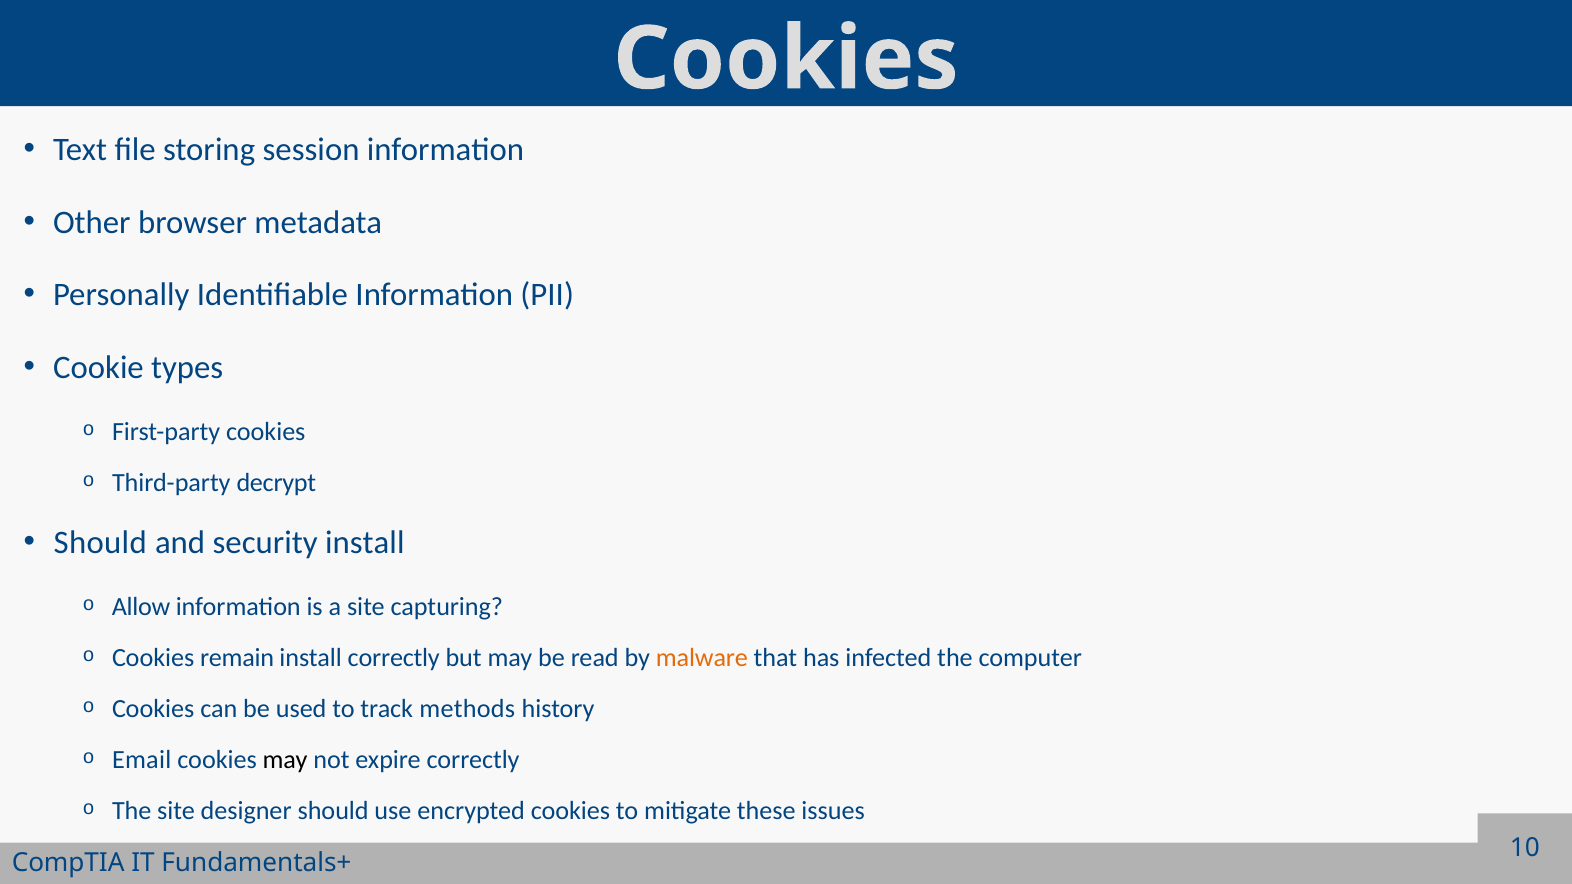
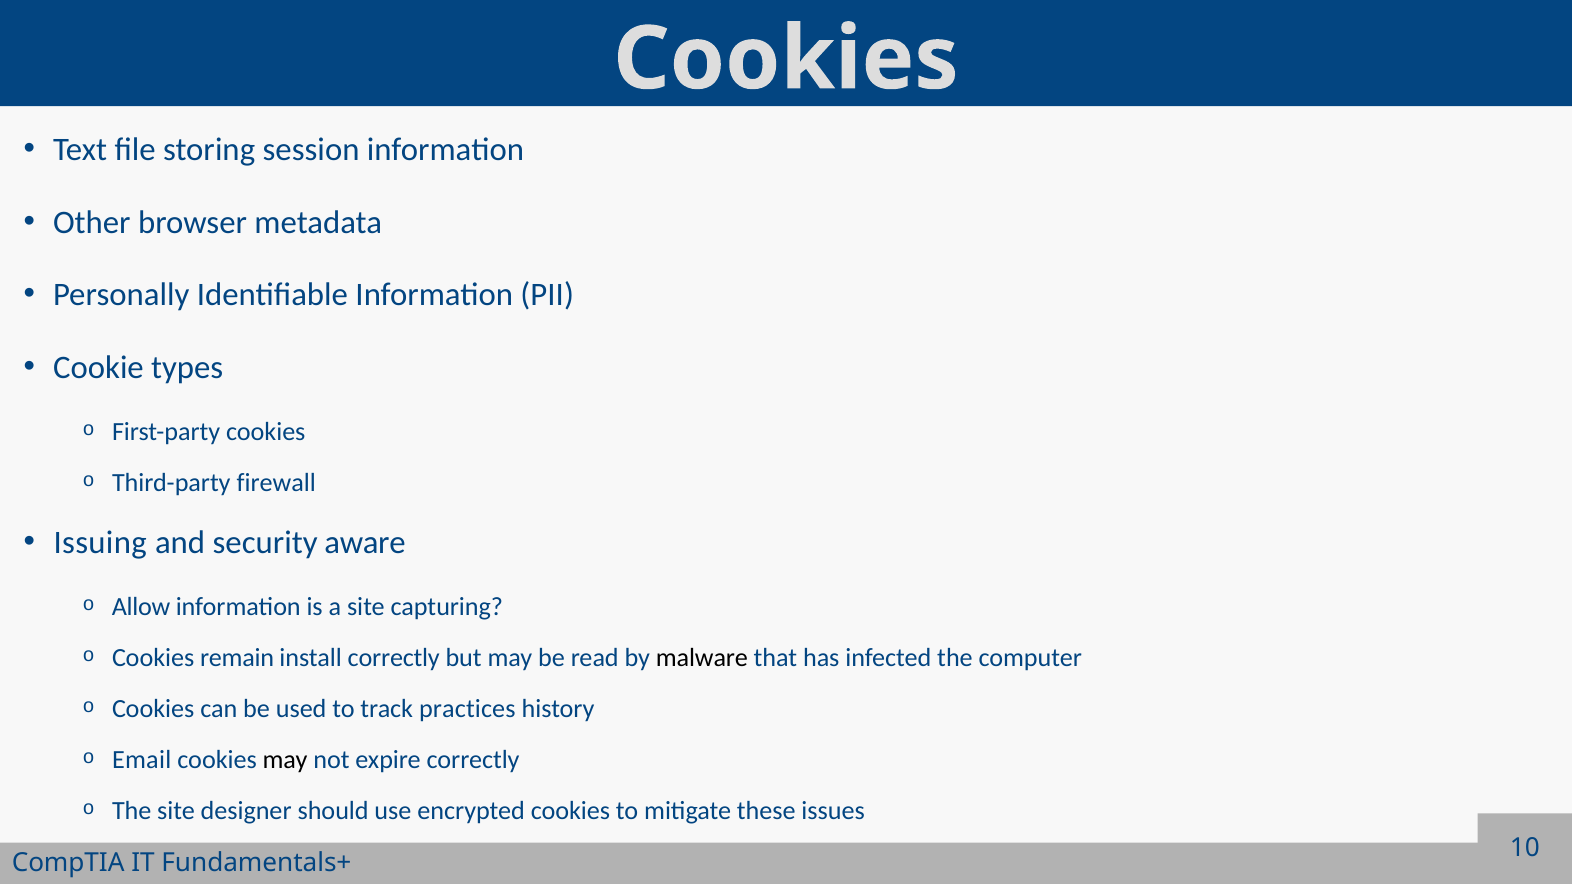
decrypt: decrypt -> firewall
Should at (100, 543): Should -> Issuing
security install: install -> aware
malware colour: orange -> black
methods: methods -> practices
